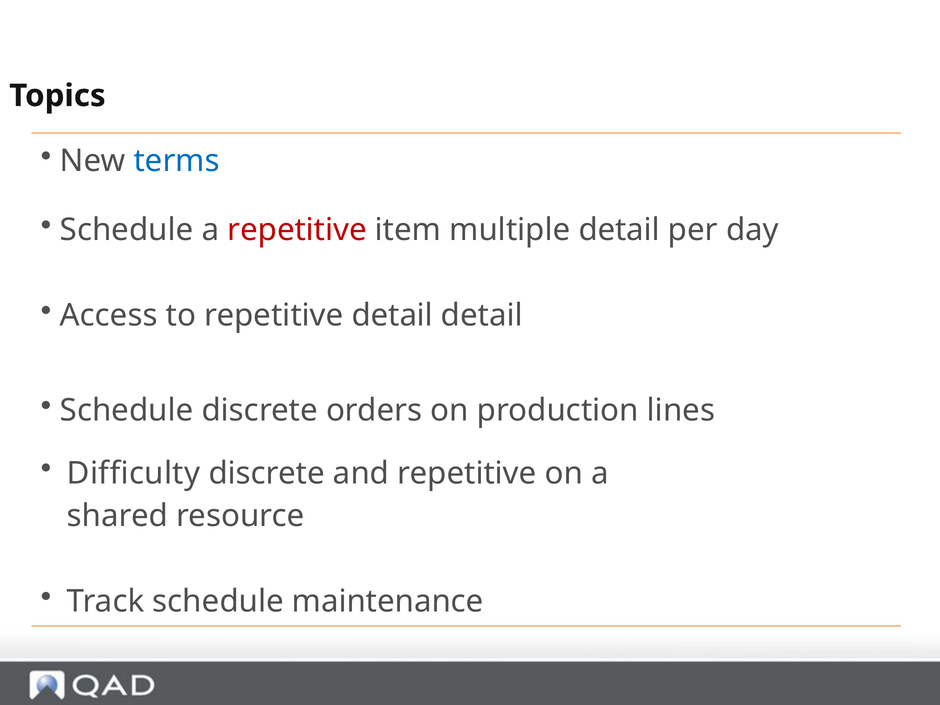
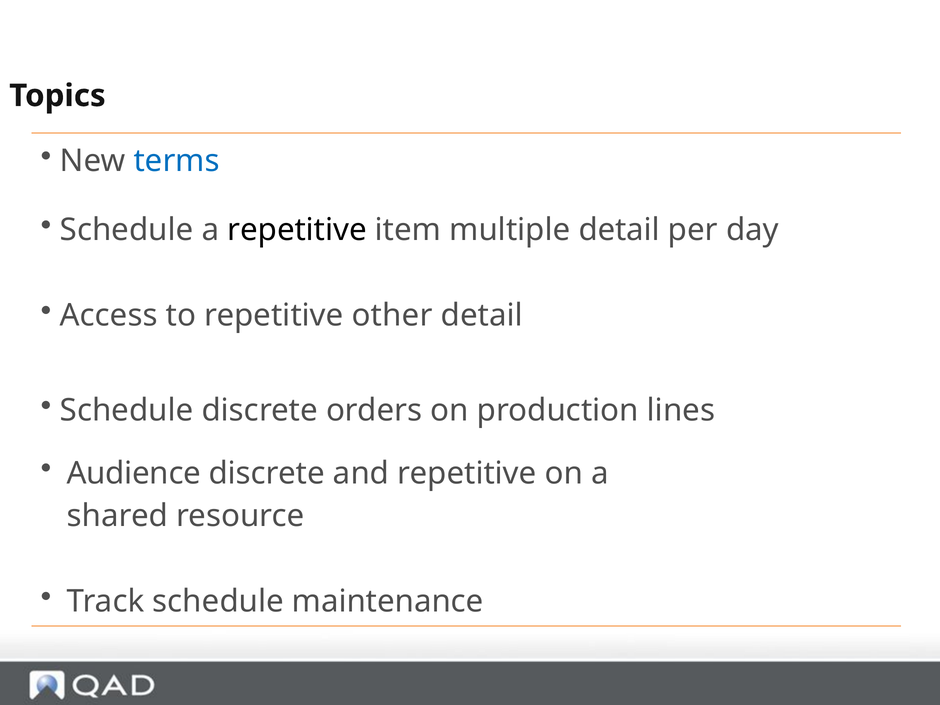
repetitive at (297, 230) colour: red -> black
repetitive detail: detail -> other
Difficulty: Difficulty -> Audience
